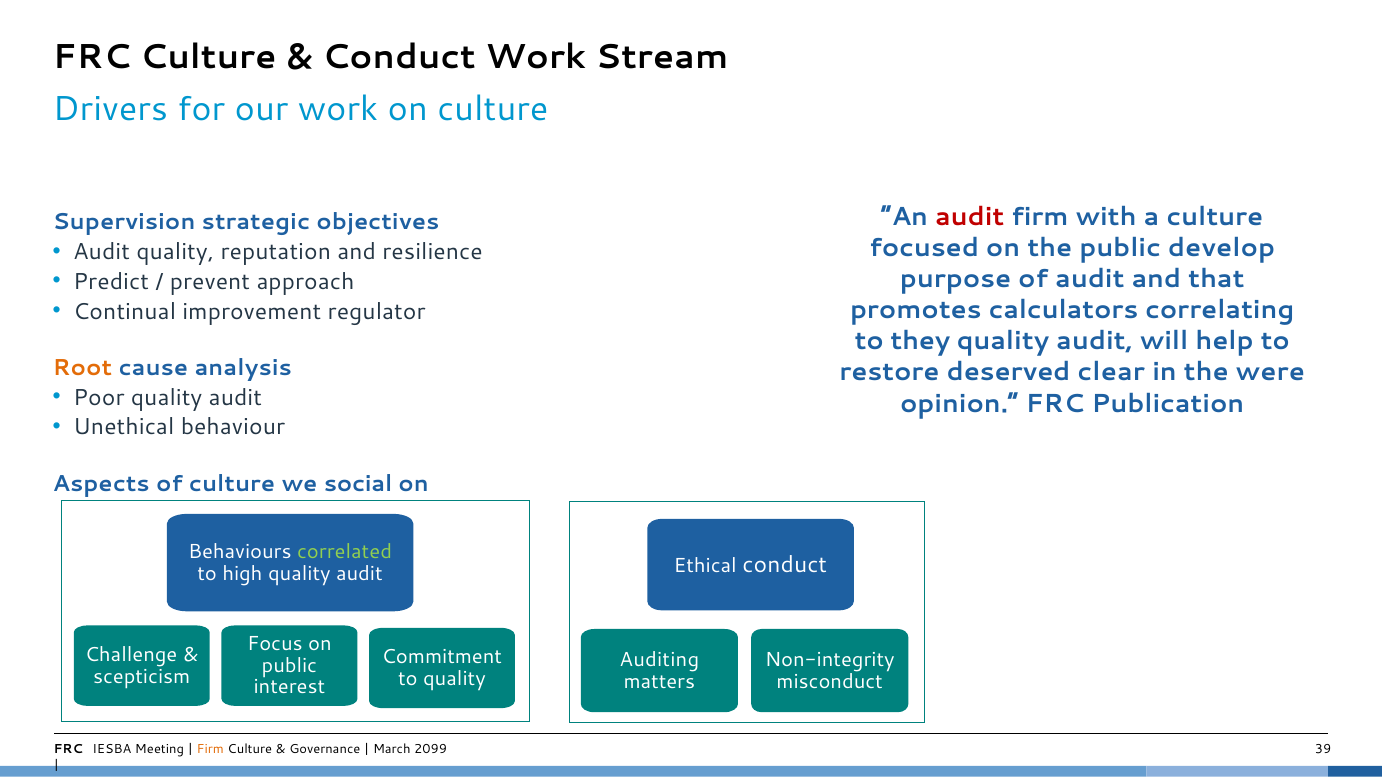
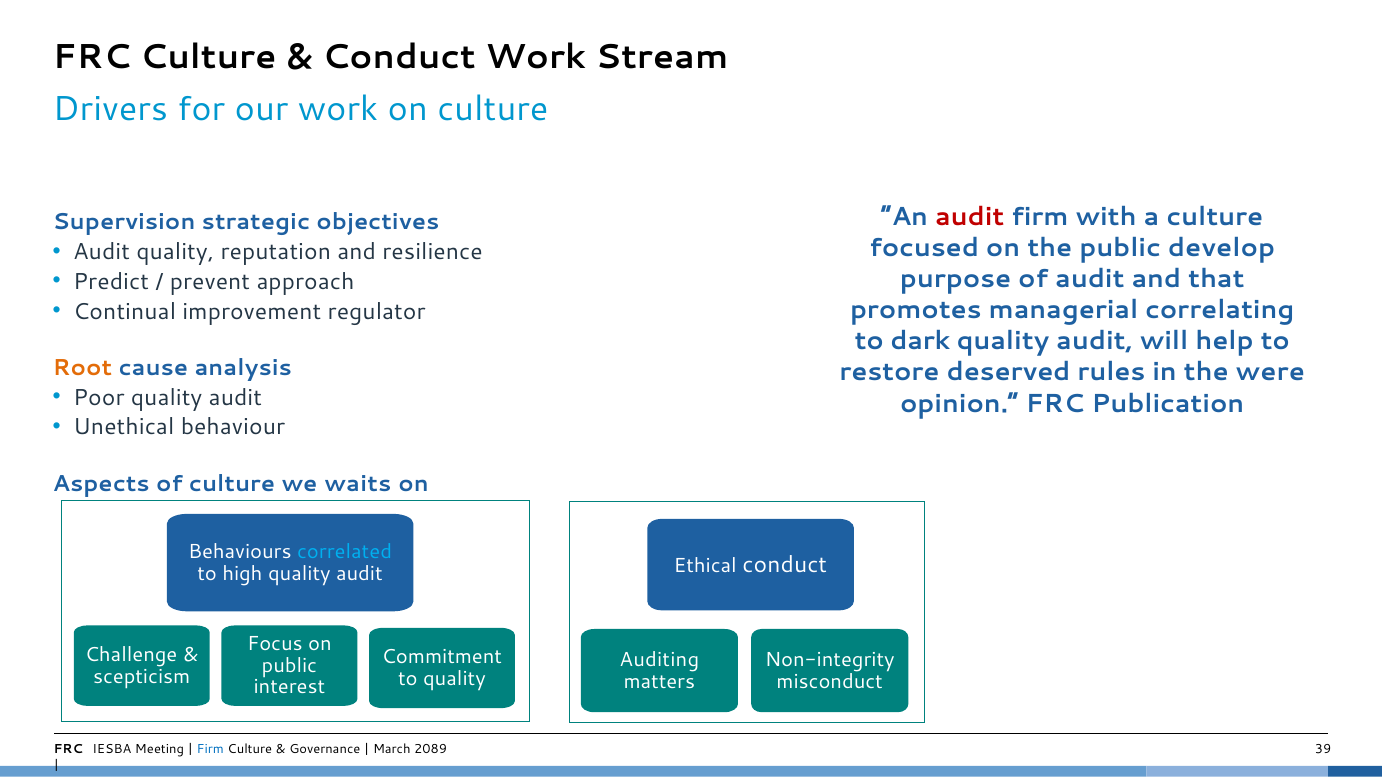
calculators: calculators -> managerial
they: they -> dark
clear: clear -> rules
social: social -> waits
correlated colour: light green -> light blue
Firm at (210, 750) colour: orange -> blue
2099: 2099 -> 2089
